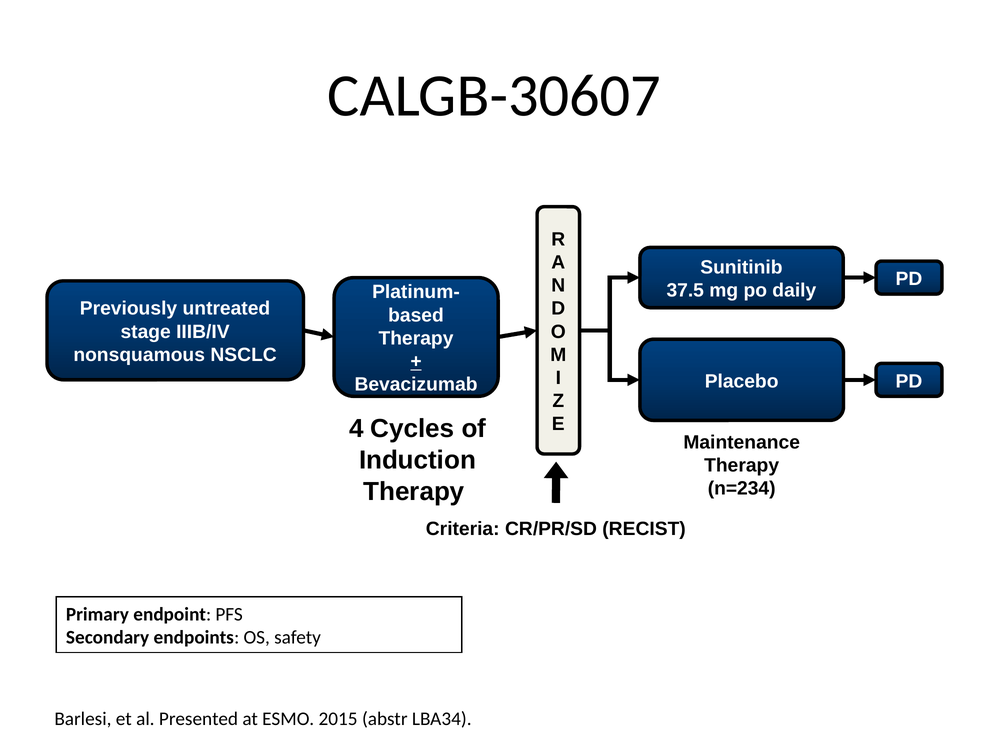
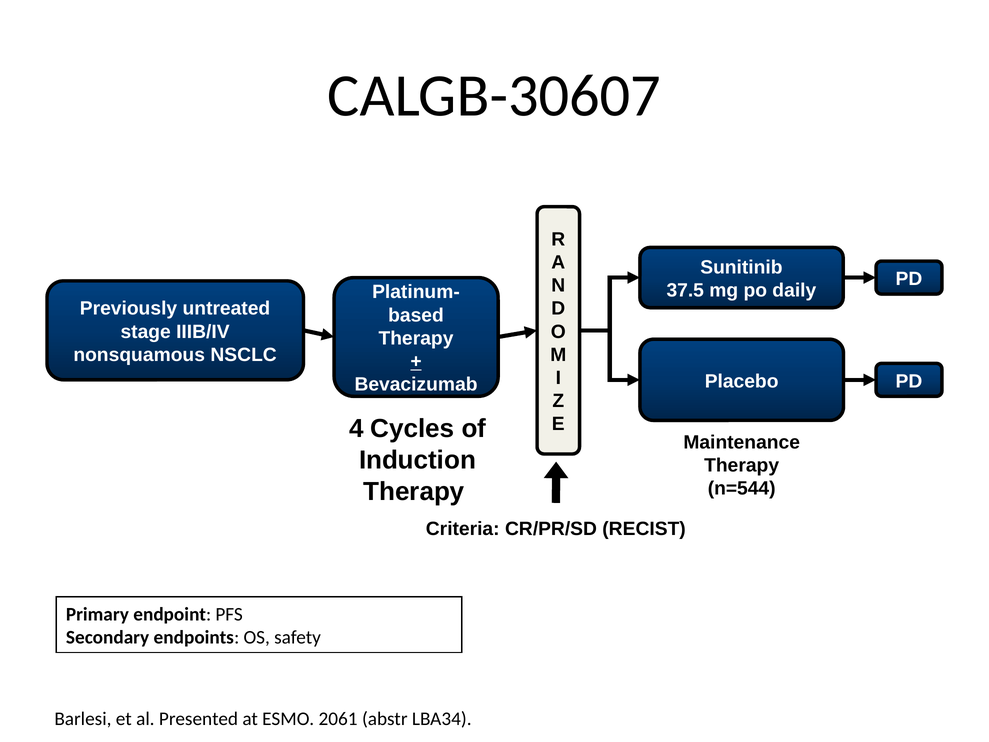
n=234: n=234 -> n=544
2015: 2015 -> 2061
